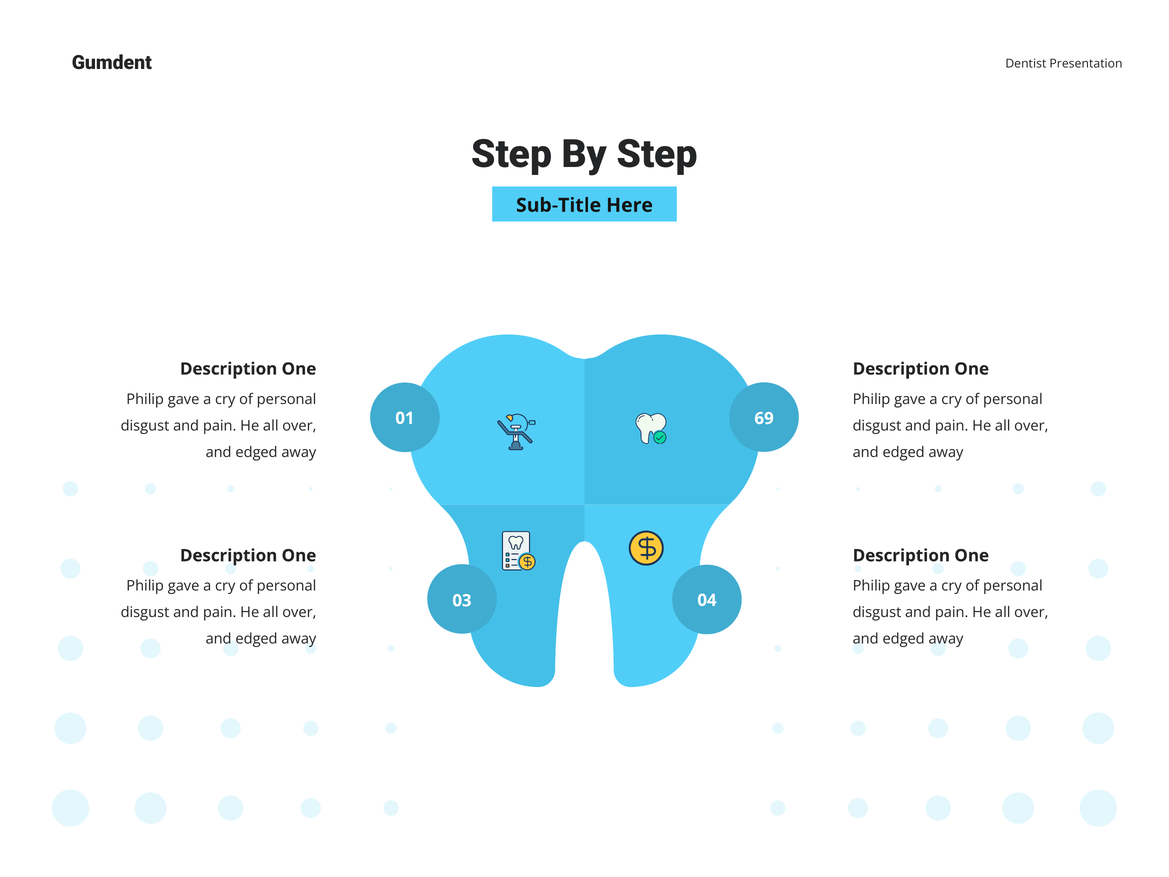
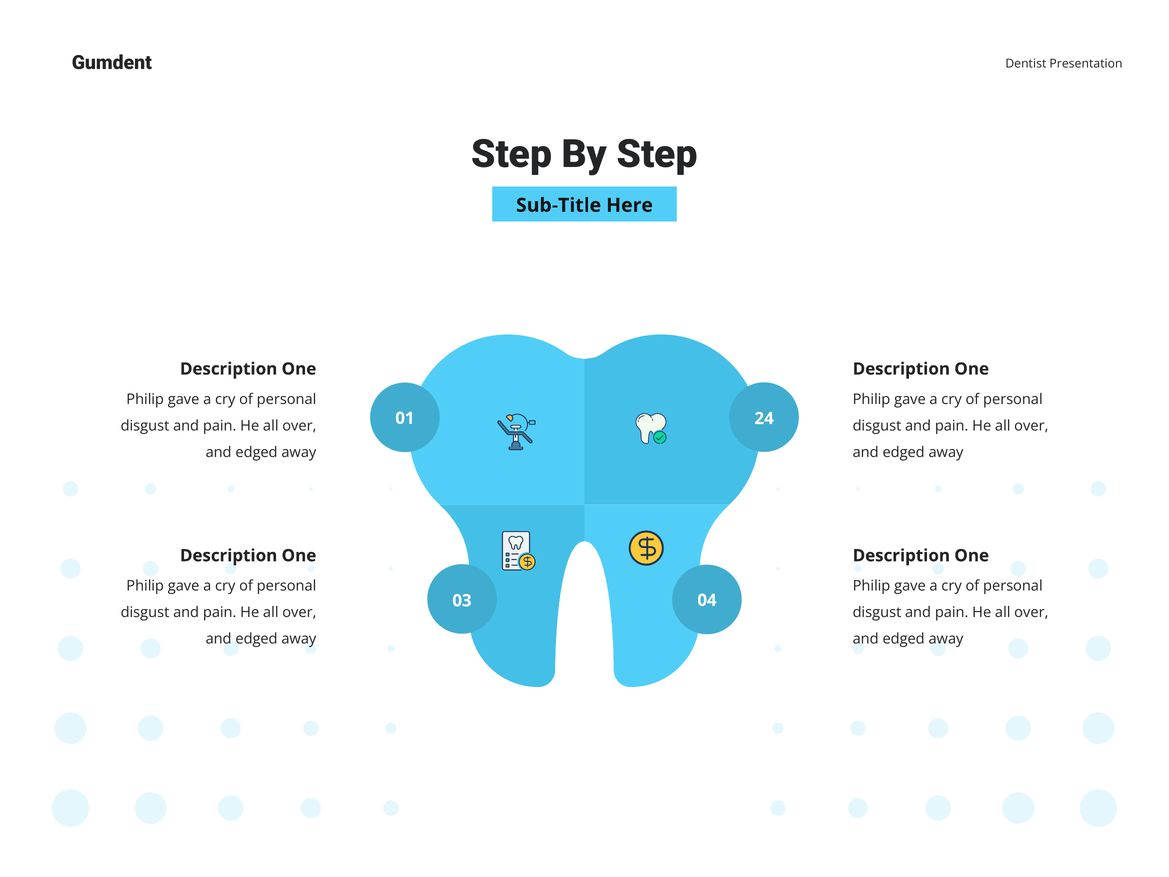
69: 69 -> 24
